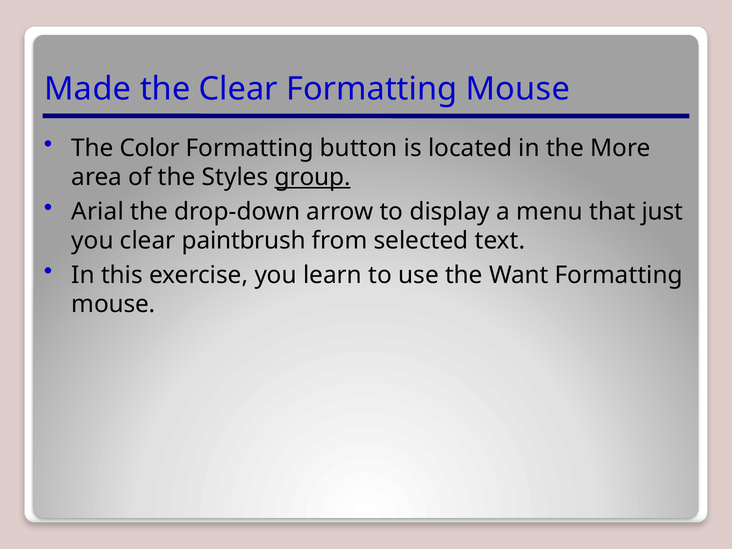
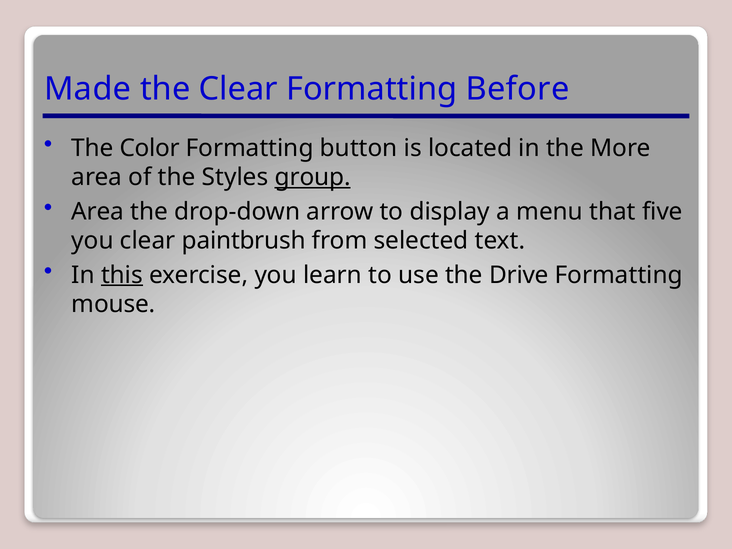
Clear Formatting Mouse: Mouse -> Before
Arial at (98, 212): Arial -> Area
just: just -> five
this underline: none -> present
Want: Want -> Drive
